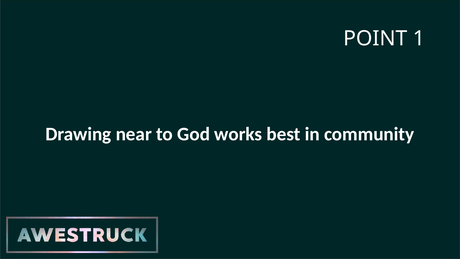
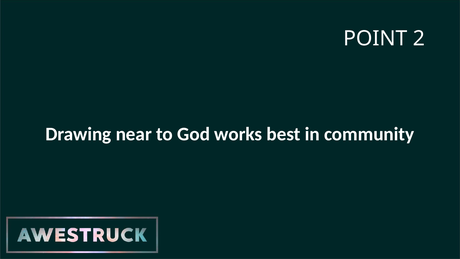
1: 1 -> 2
